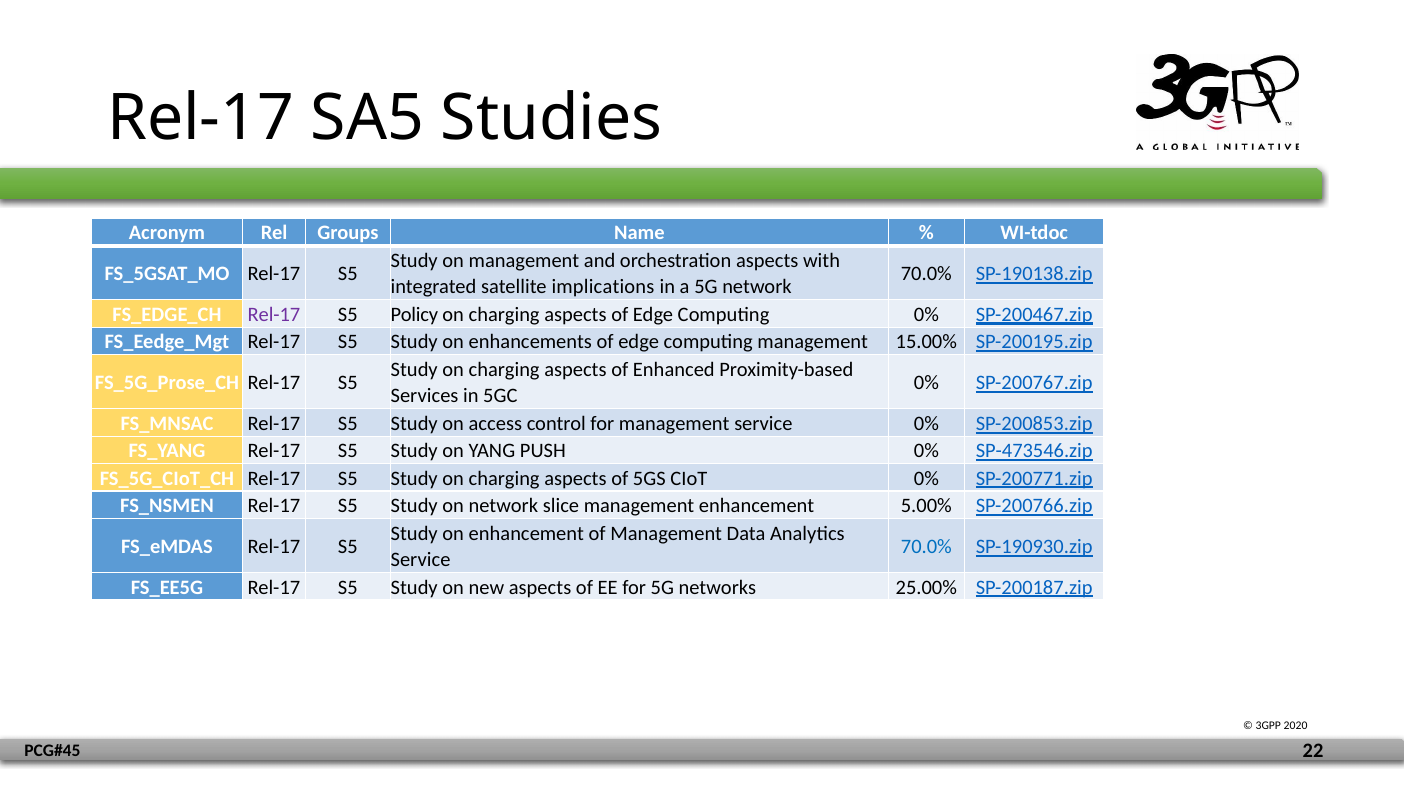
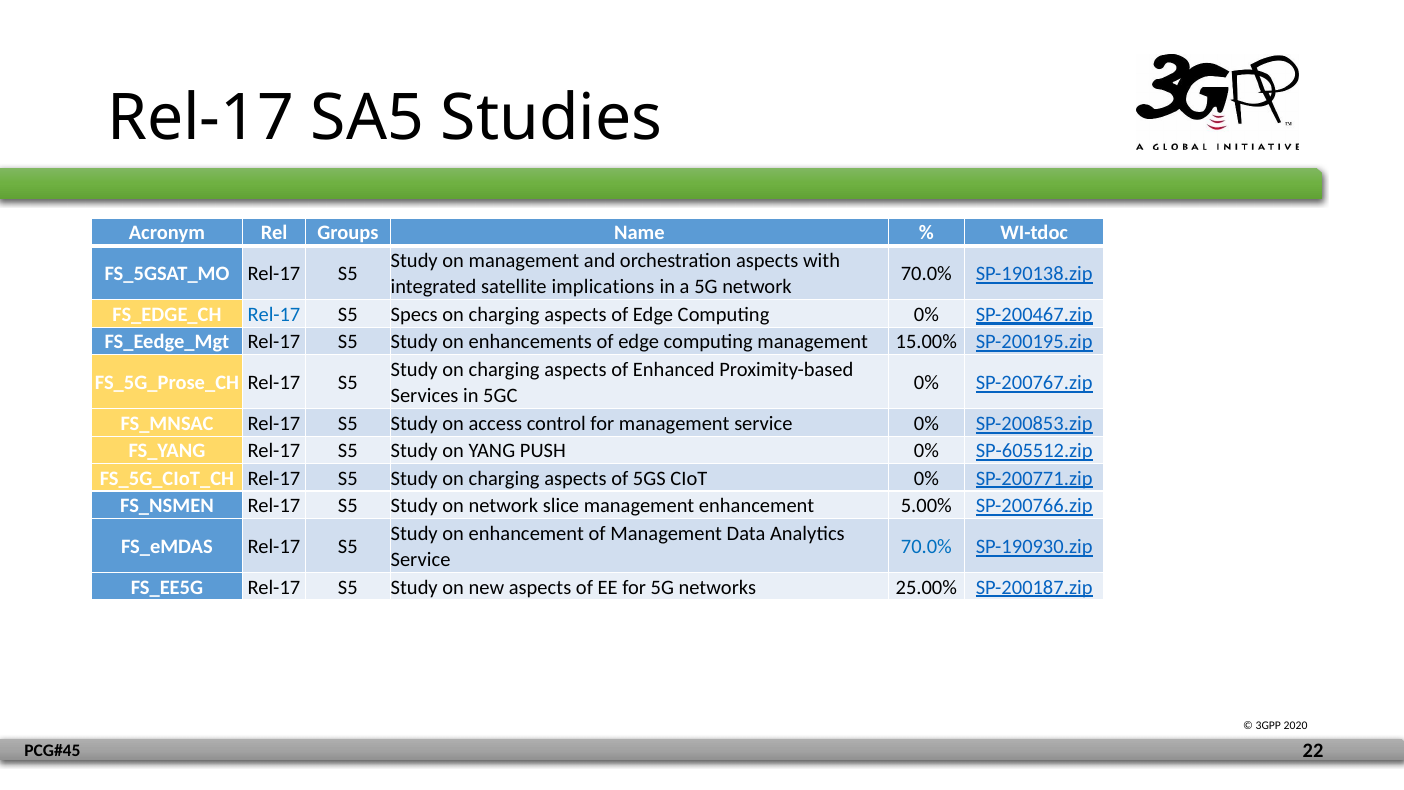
Rel-17 at (274, 314) colour: purple -> blue
Policy: Policy -> Specs
SP-473546.zip: SP-473546.zip -> SP-605512.zip
